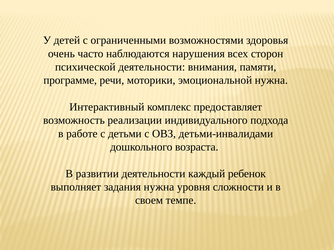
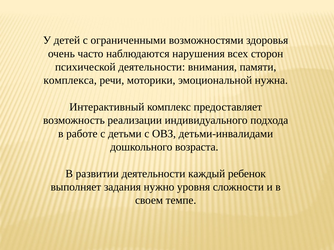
программе: программе -> комплекса
задания нужна: нужна -> нужно
